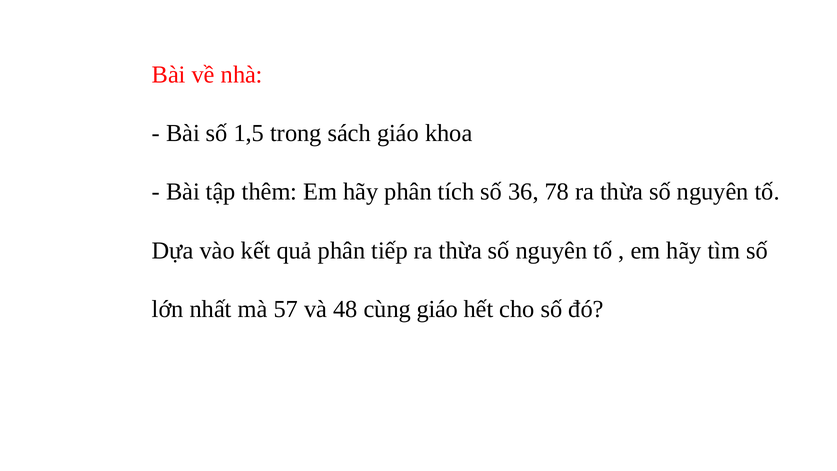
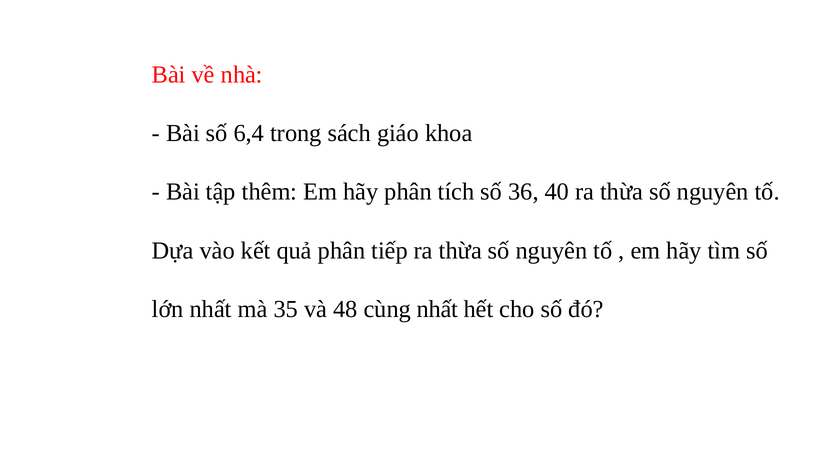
1,5: 1,5 -> 6,4
78: 78 -> 40
57: 57 -> 35
cùng giáo: giáo -> nhất
